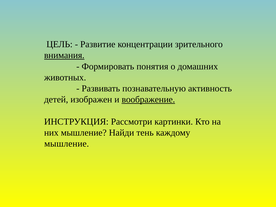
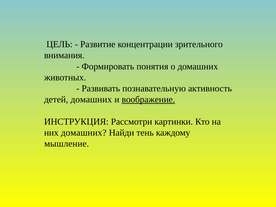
внимания underline: present -> none
детей изображен: изображен -> домашних
них мышление: мышление -> домашних
